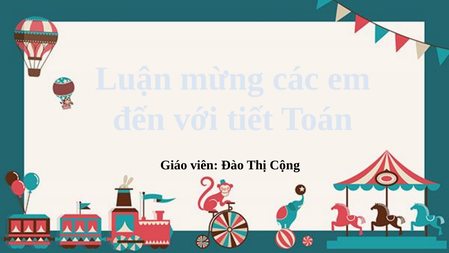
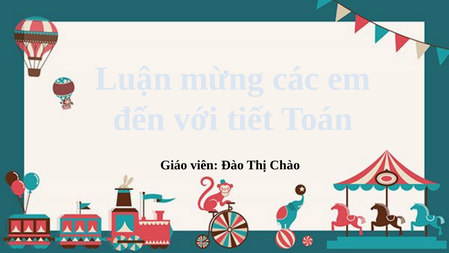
Cộng: Cộng -> Chào
